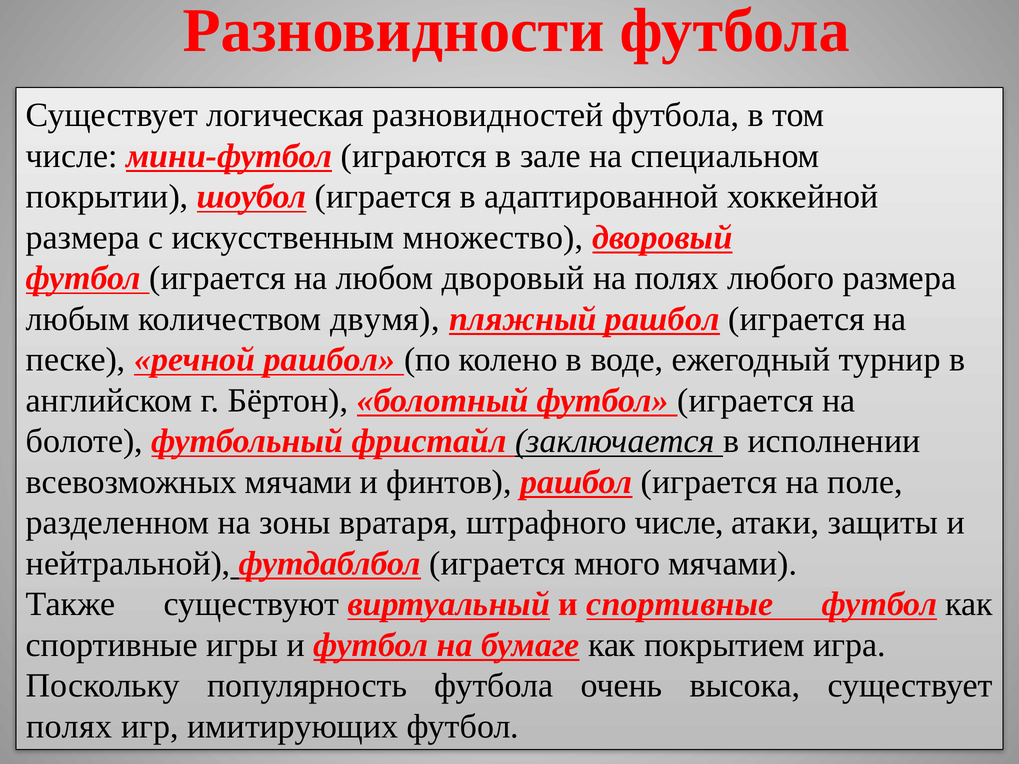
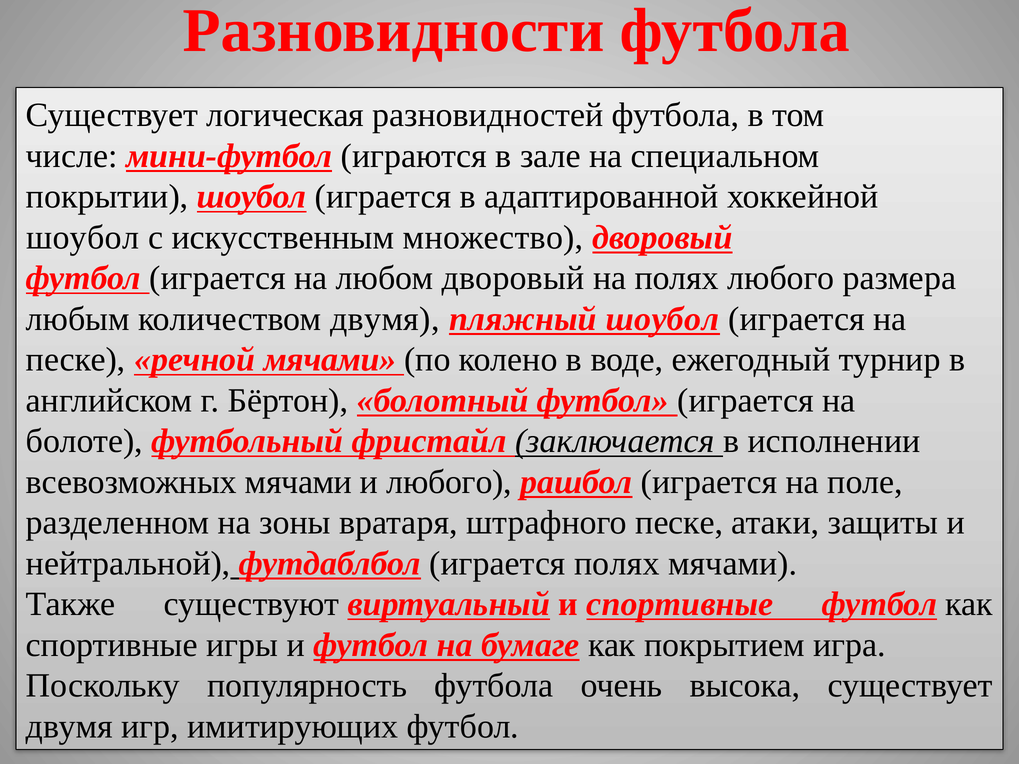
размера at (83, 238): размера -> шоубол
пляжный рашбол: рашбол -> шоубол
речной рашбол: рашбол -> мячами
и финтов: финтов -> любого
штрафного числе: числе -> песке
играется много: много -> полях
полях at (69, 727): полях -> двумя
